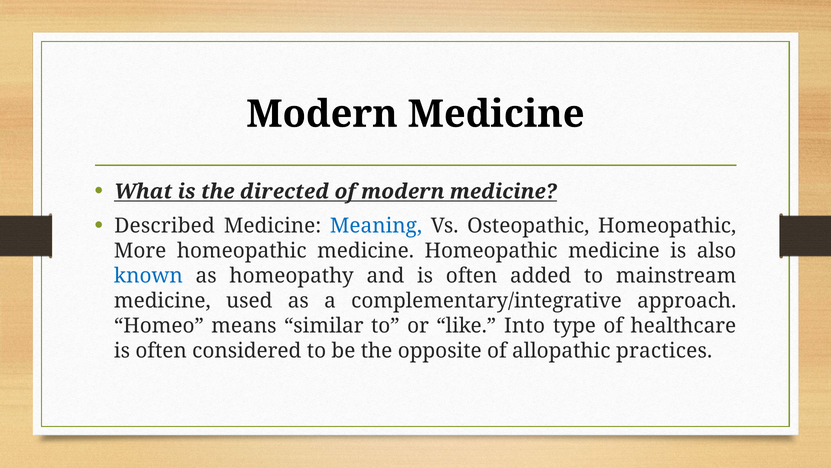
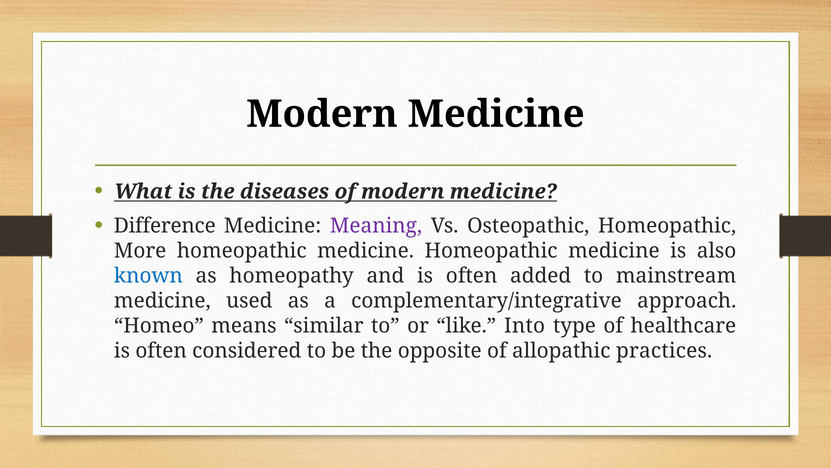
directed: directed -> diseases
Described: Described -> Difference
Meaning colour: blue -> purple
